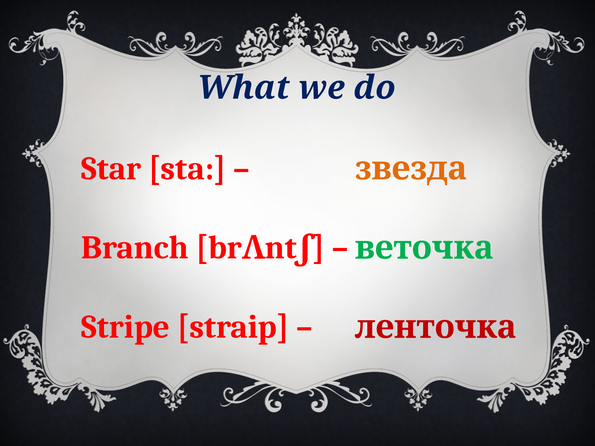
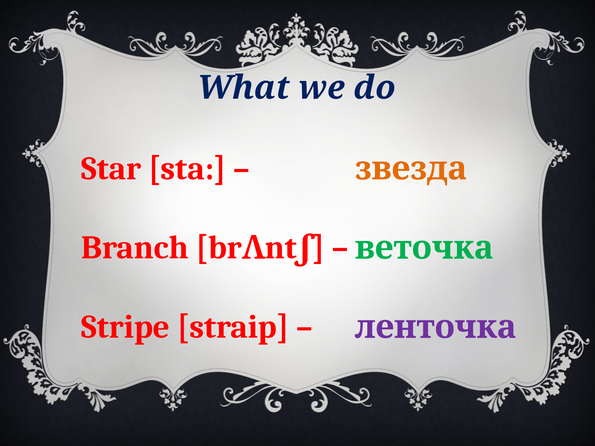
ленточка colour: red -> purple
